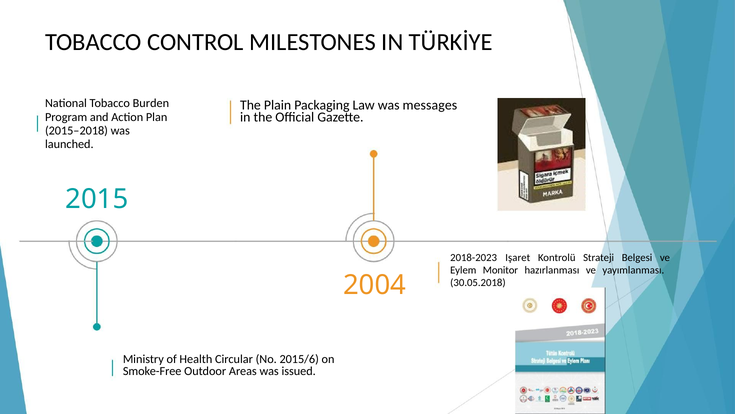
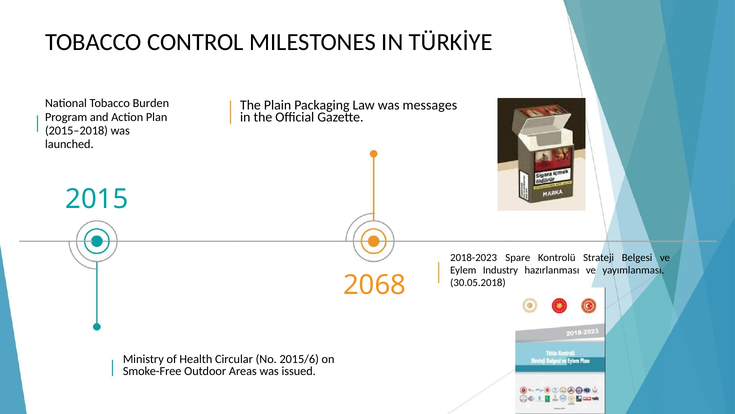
Işaret: Işaret -> Spare
Monitor: Monitor -> Industry
2004: 2004 -> 2068
